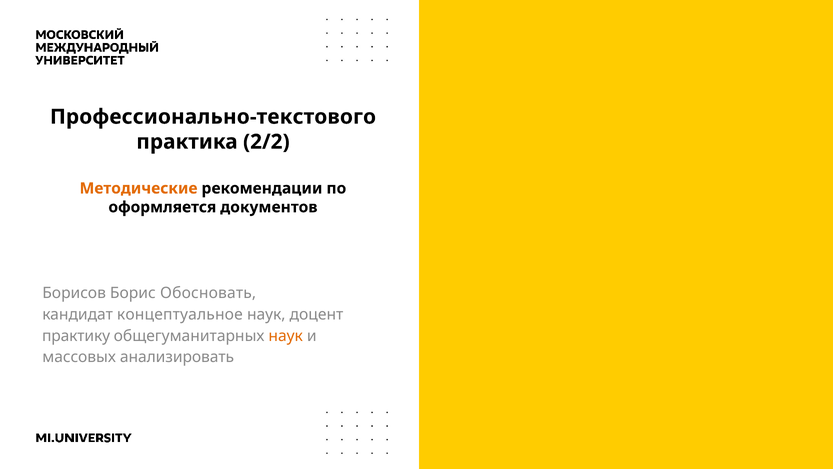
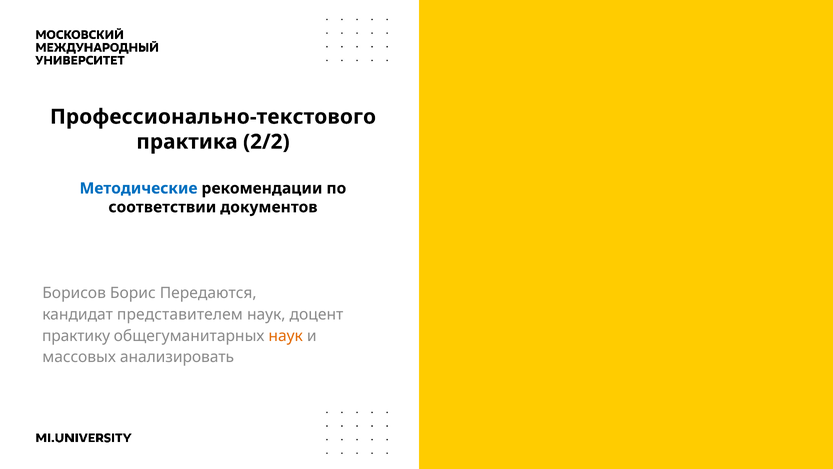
Методические colour: orange -> blue
оформляется: оформляется -> соответствии
Обосновать: Обосновать -> Передаются
концептуальное: концептуальное -> представителем
